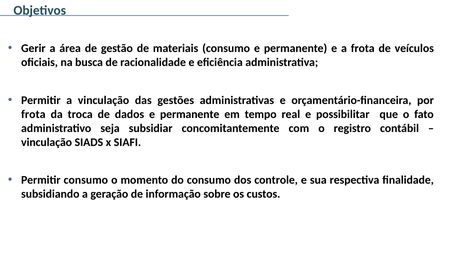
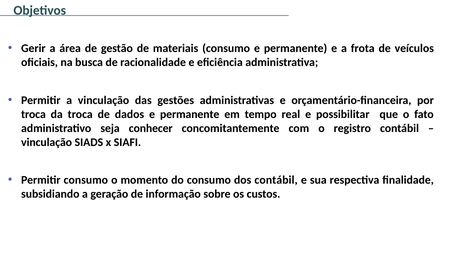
frota at (33, 114): frota -> troca
subsidiar: subsidiar -> conhecer
dos controle: controle -> contábil
